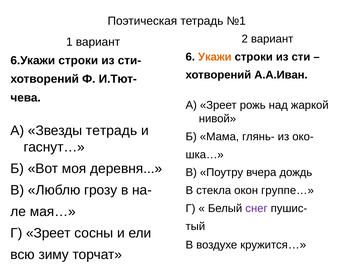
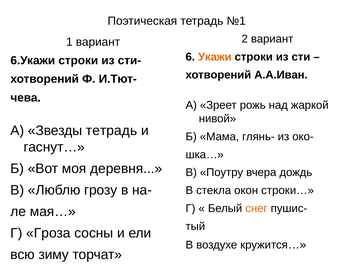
группе…: группе… -> строки…
снег colour: purple -> orange
Г Зреет: Зреет -> Гроза
